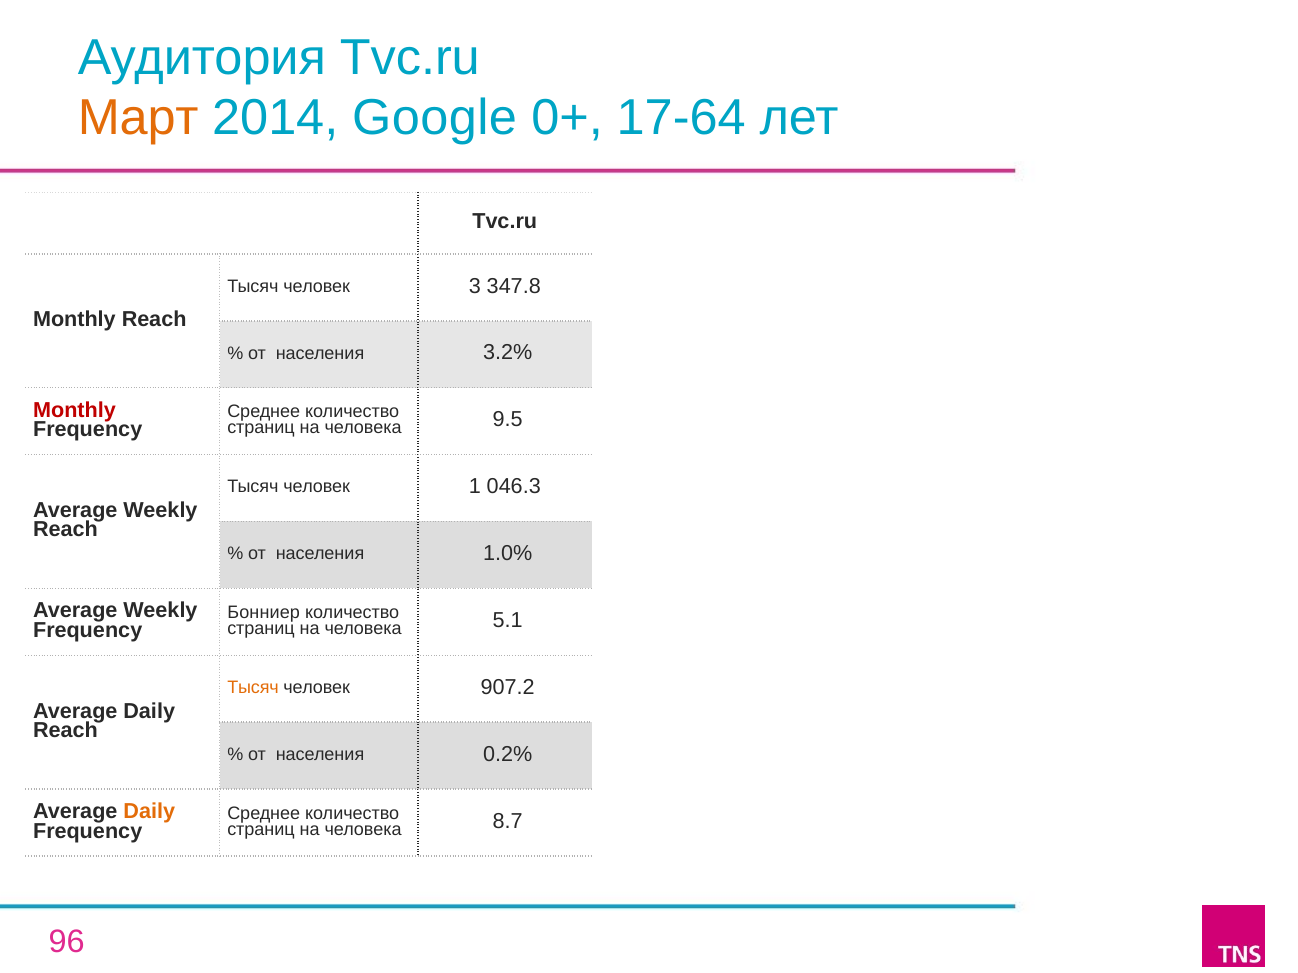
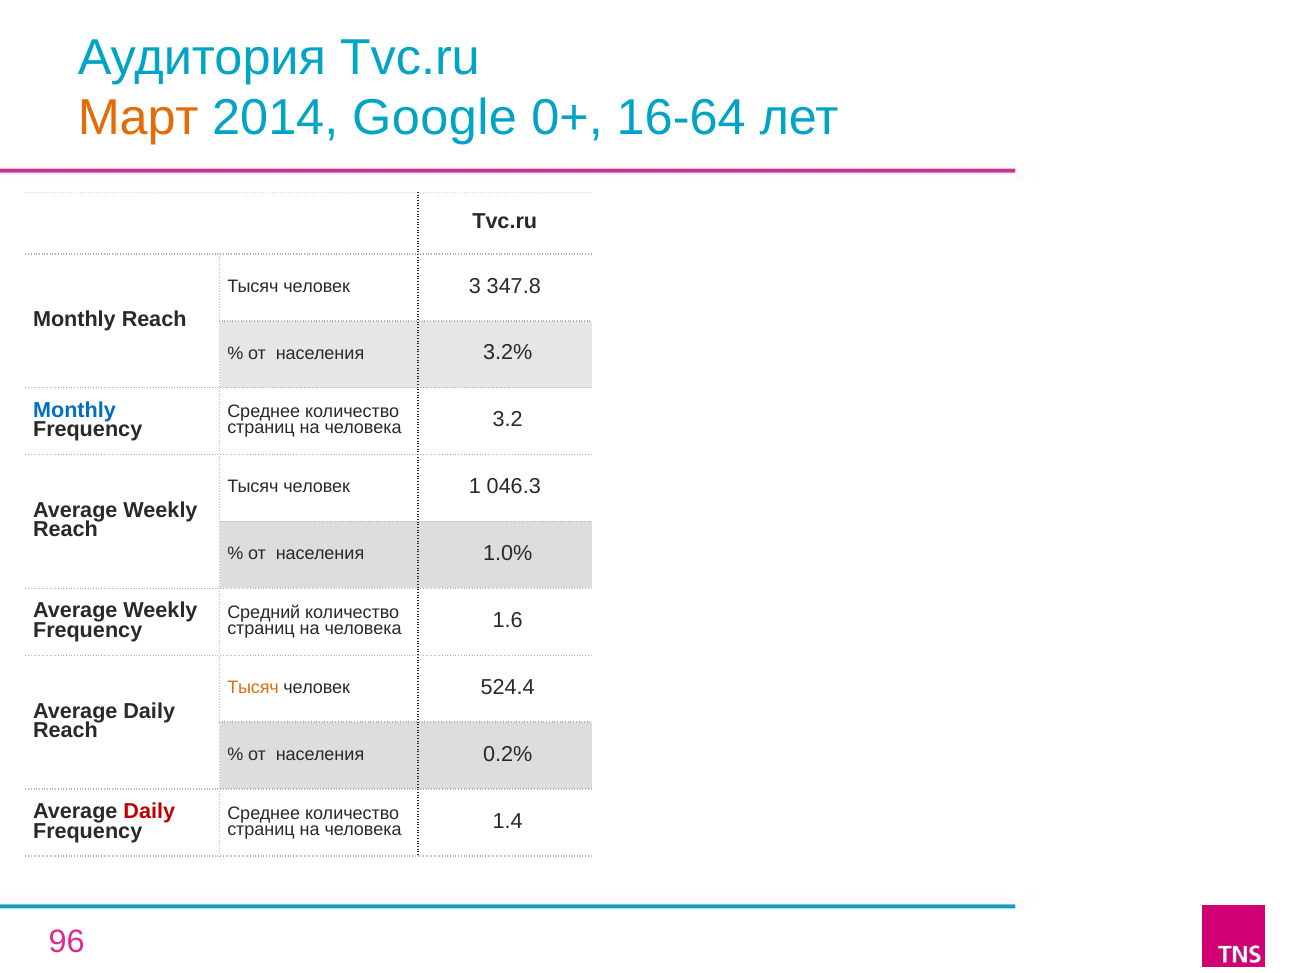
17-64: 17-64 -> 16-64
Monthly at (74, 410) colour: red -> blue
9.5: 9.5 -> 3.2
Бонниер: Бонниер -> Средний
5.1: 5.1 -> 1.6
907.2: 907.2 -> 524.4
Daily at (149, 812) colour: orange -> red
8.7: 8.7 -> 1.4
